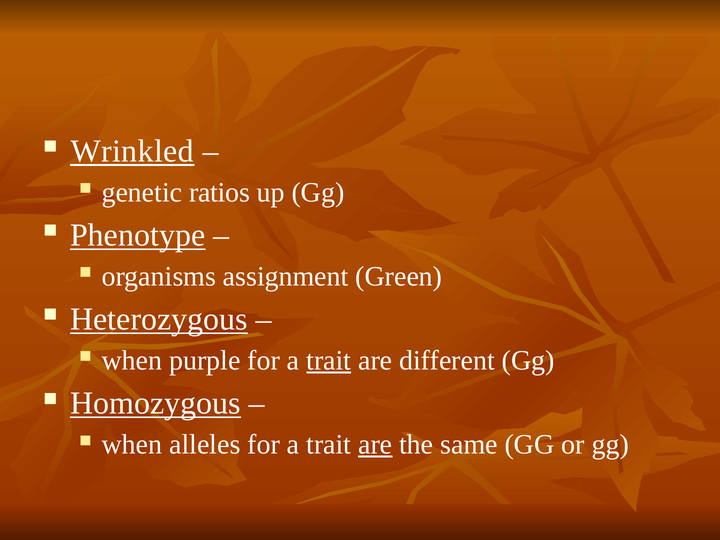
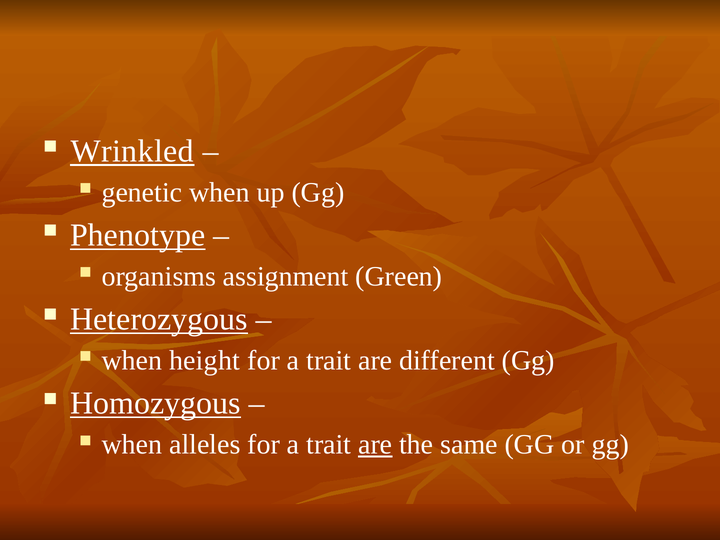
genetic ratios: ratios -> when
purple: purple -> height
trait at (329, 360) underline: present -> none
